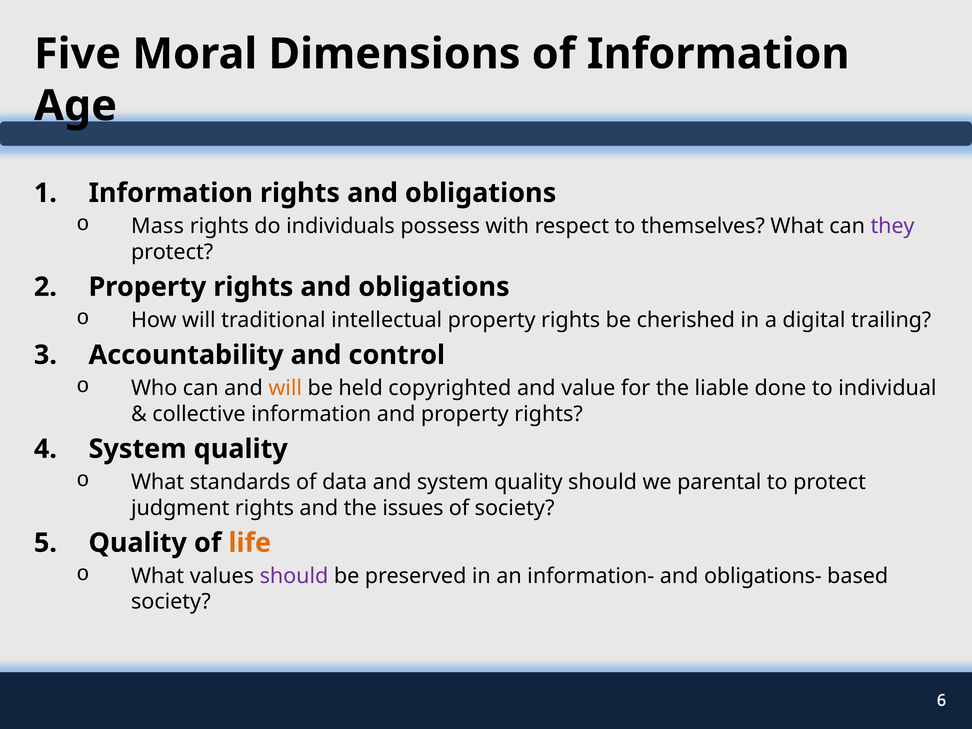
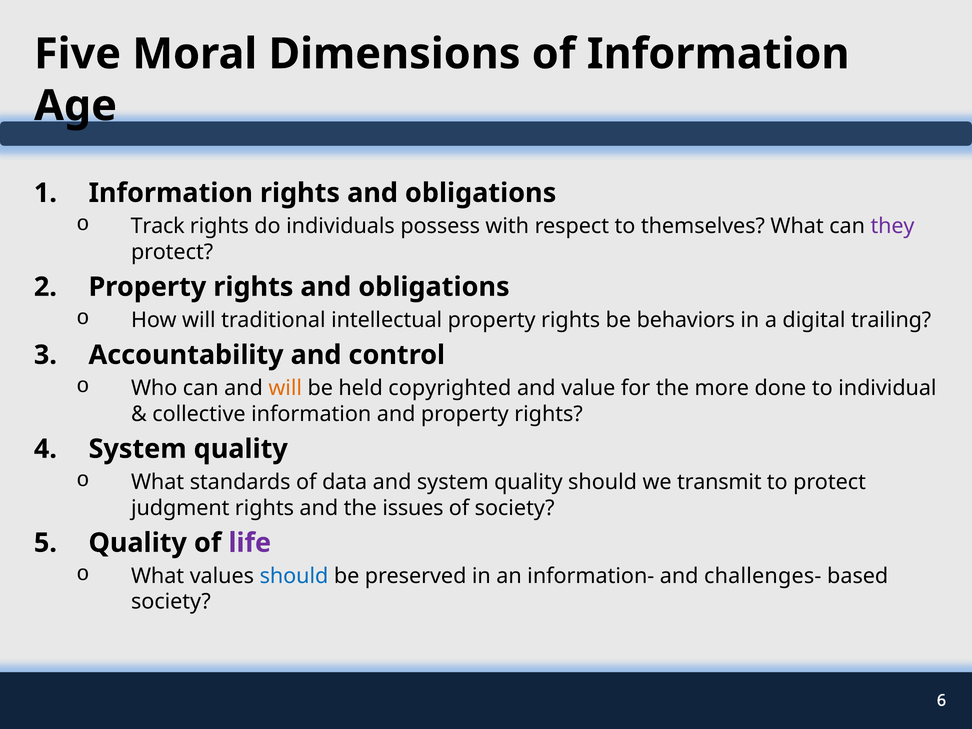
Mass: Mass -> Track
cherished: cherished -> behaviors
liable: liable -> more
parental: parental -> transmit
life colour: orange -> purple
should at (294, 576) colour: purple -> blue
obligations-: obligations- -> challenges-
